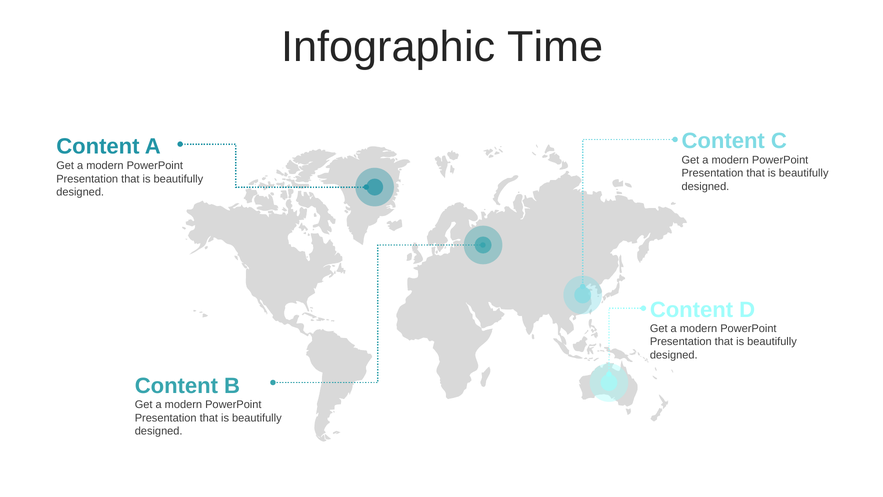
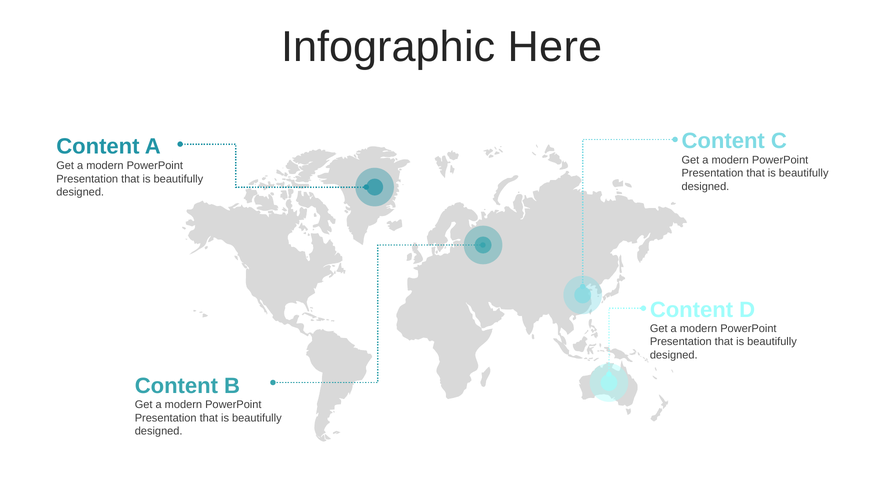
Time: Time -> Here
